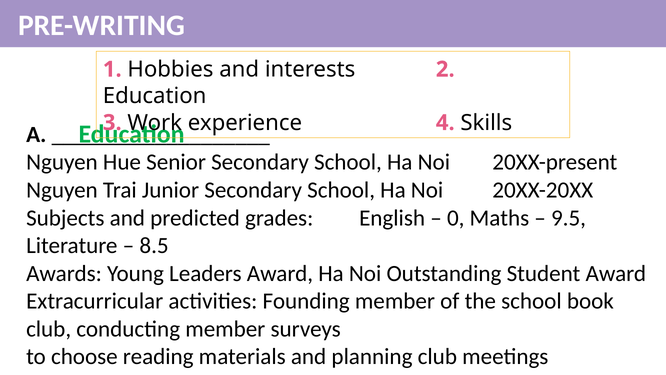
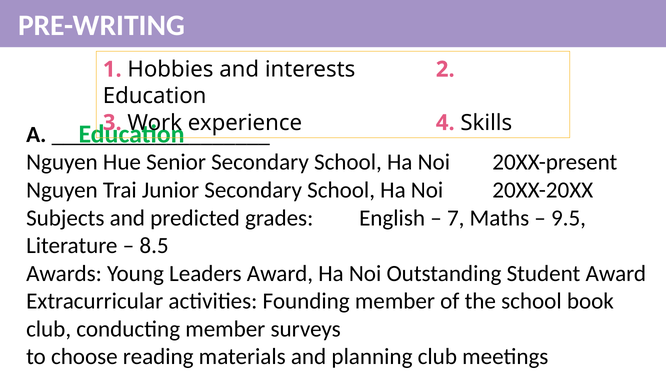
0: 0 -> 7
